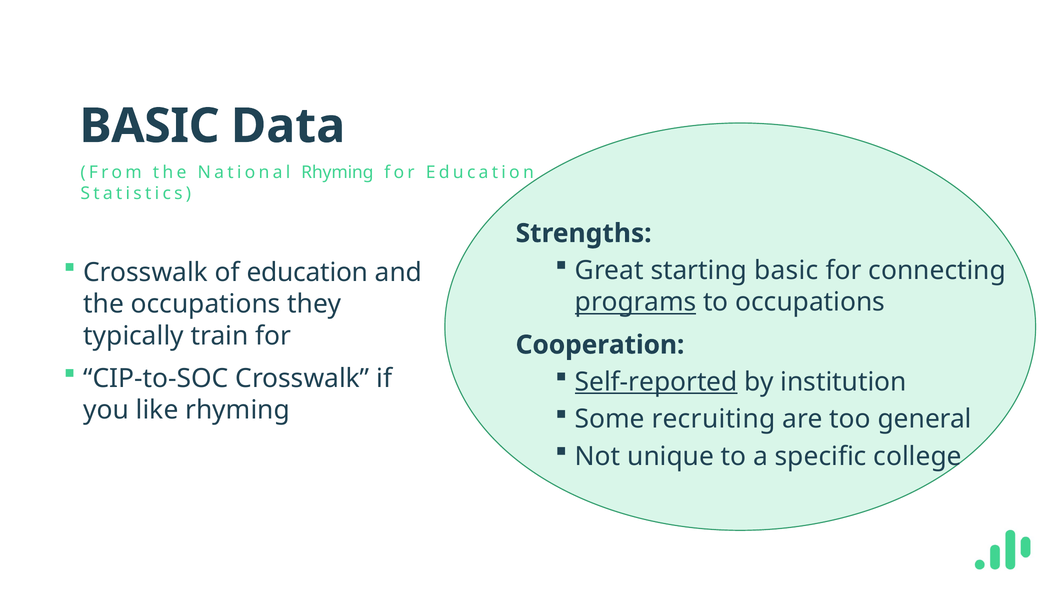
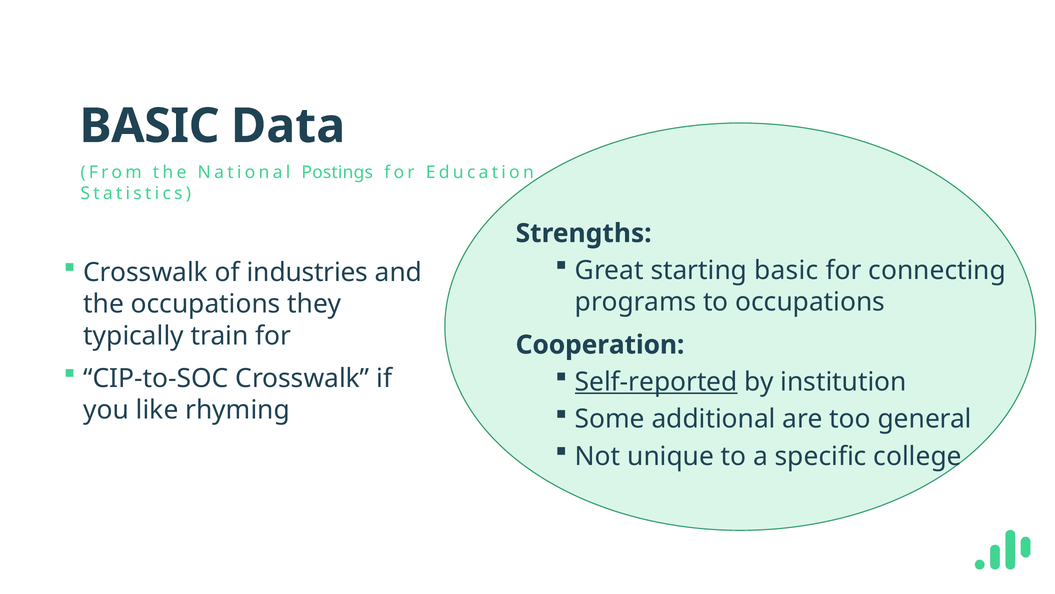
National Rhyming: Rhyming -> Postings
of education: education -> industries
programs underline: present -> none
recruiting: recruiting -> additional
